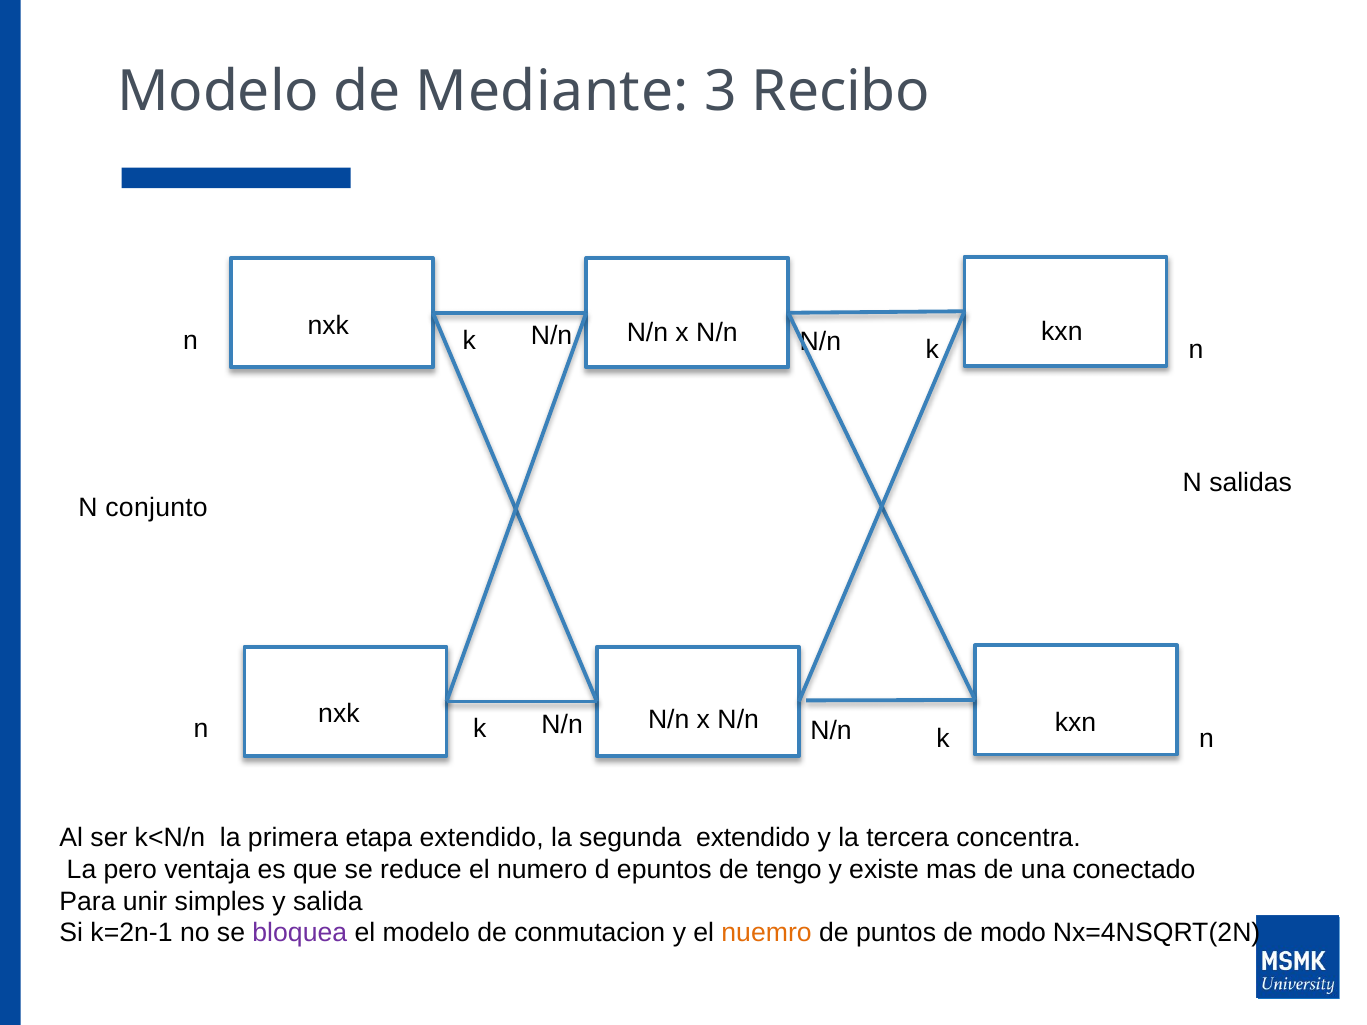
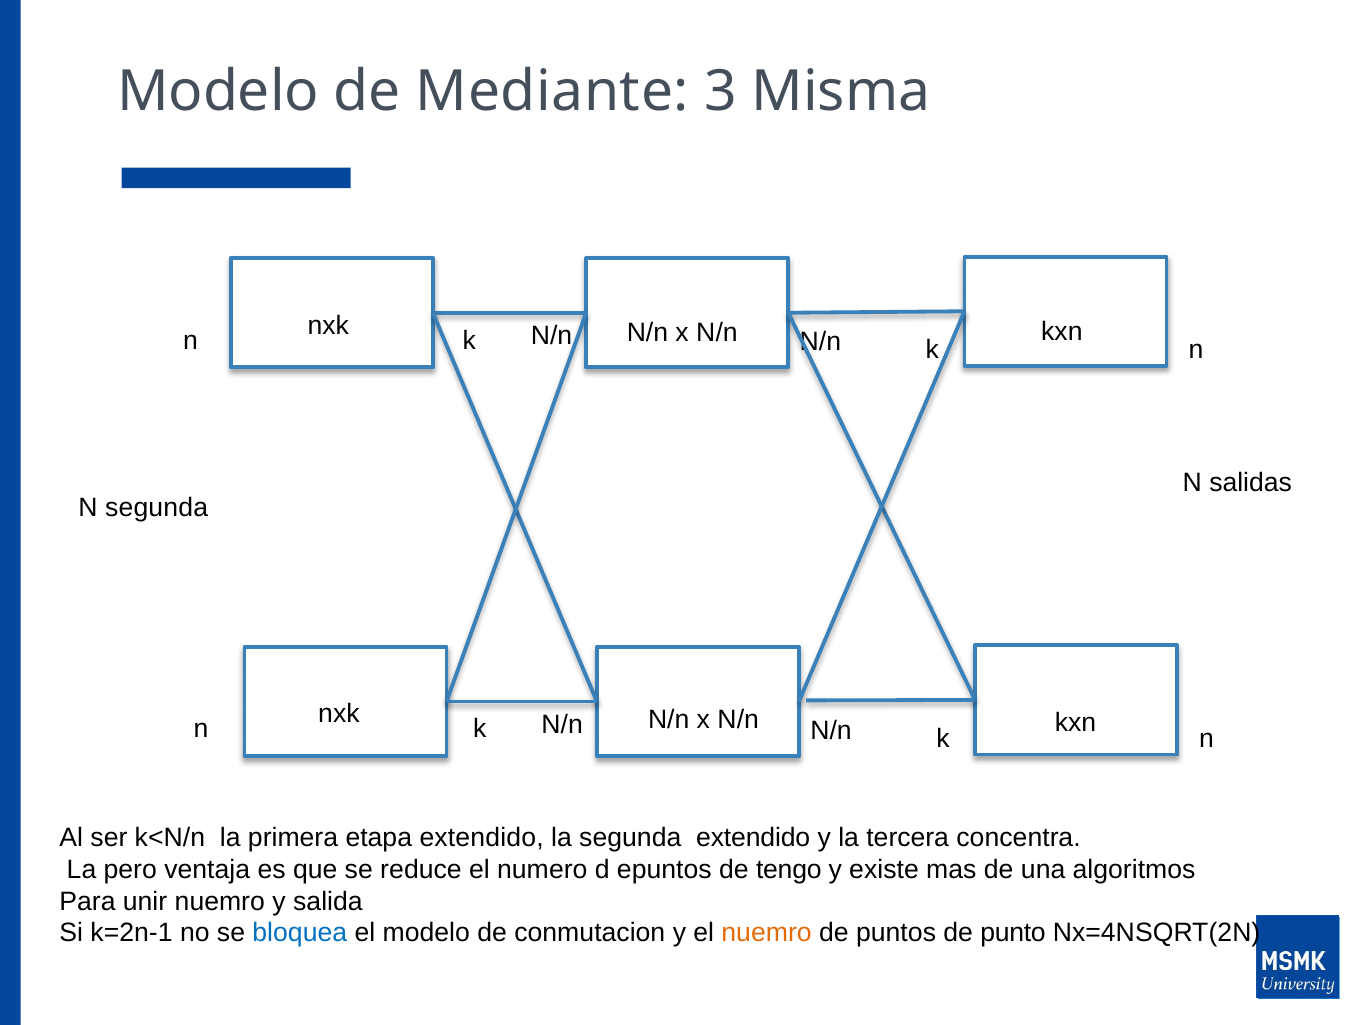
Recibo: Recibo -> Misma
N conjunto: conjunto -> segunda
conectado: conectado -> algoritmos
unir simples: simples -> nuemro
bloquea colour: purple -> blue
modo: modo -> punto
